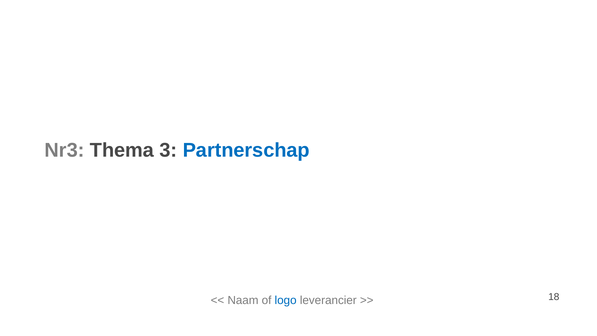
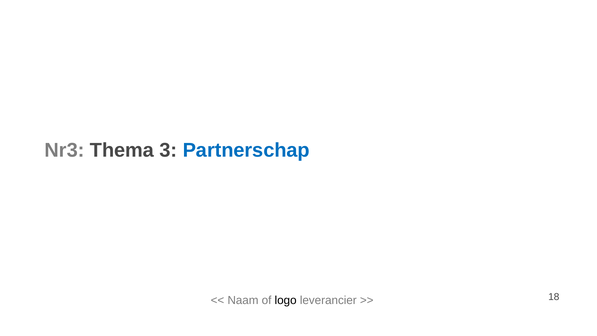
logo colour: blue -> black
